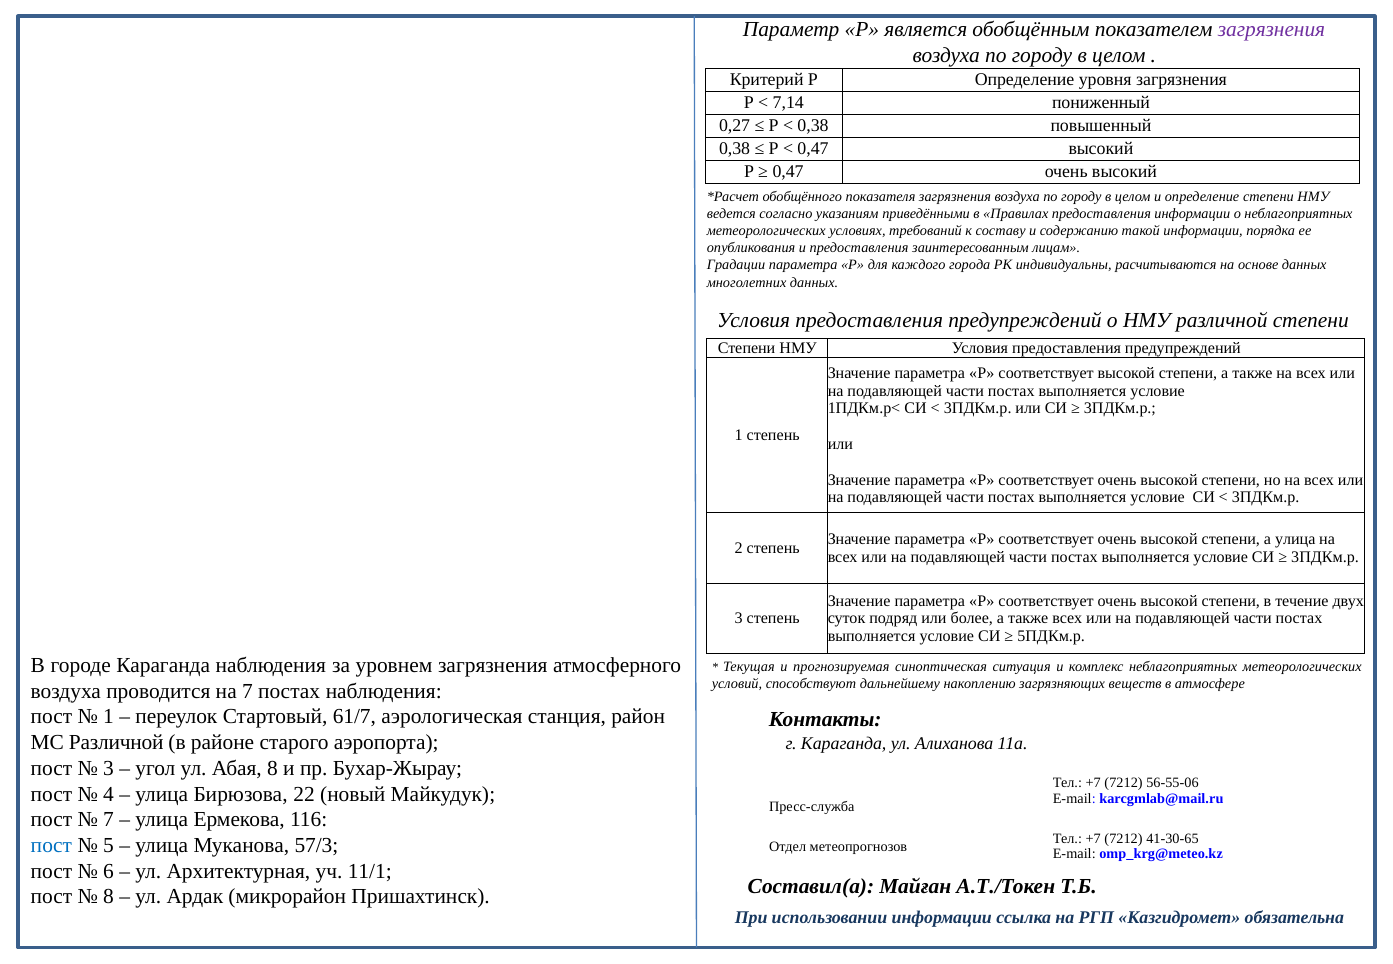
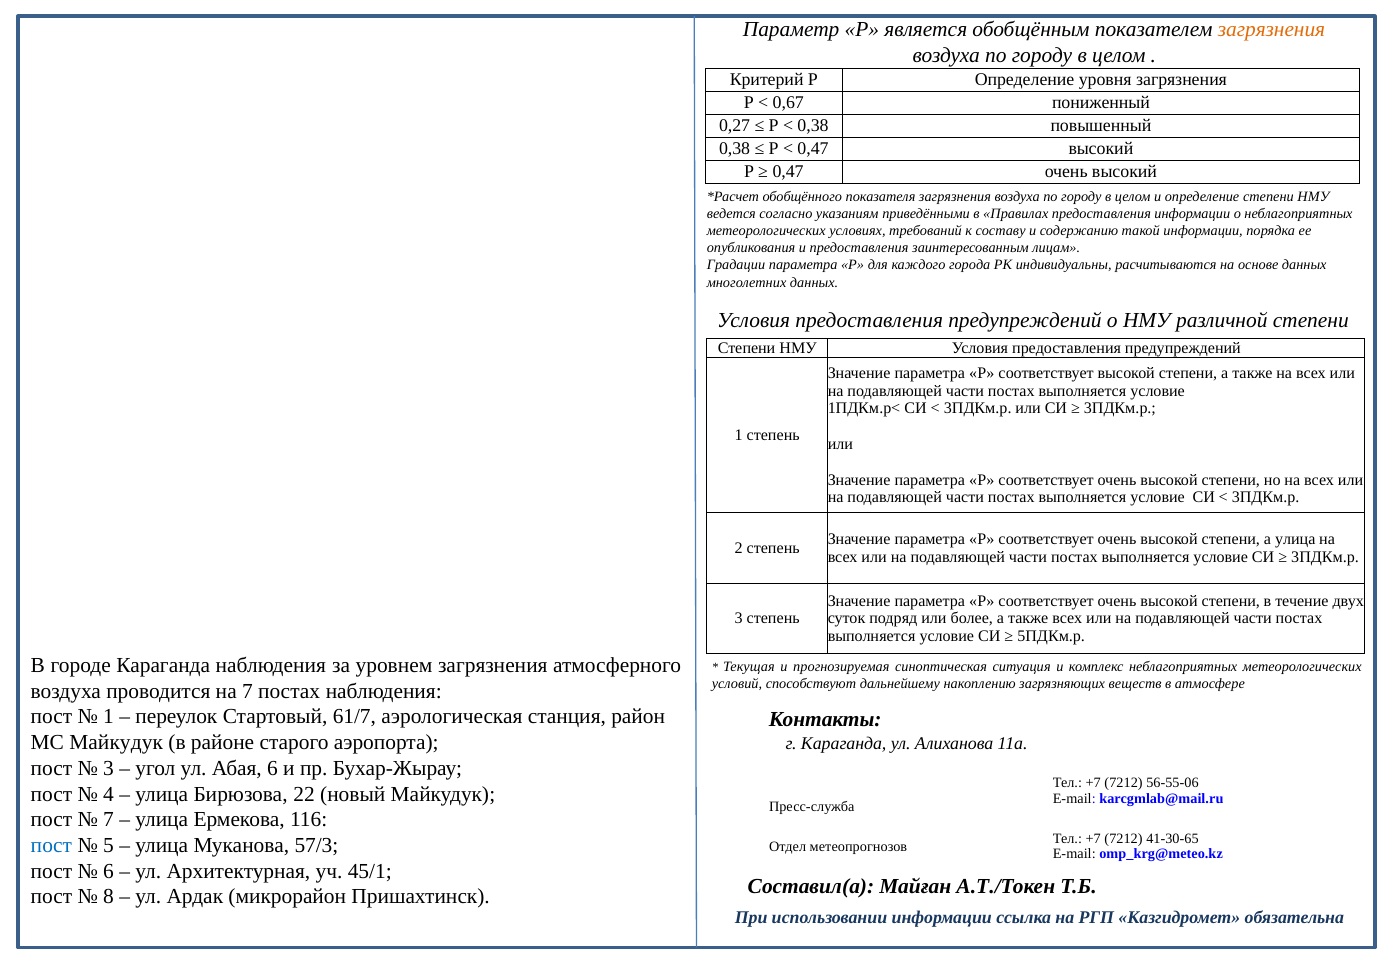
загрязнения at (1272, 30) colour: purple -> orange
7,14: 7,14 -> 0,67
МС Различной: Различной -> Майкудук
Абая 8: 8 -> 6
11/1: 11/1 -> 45/1
